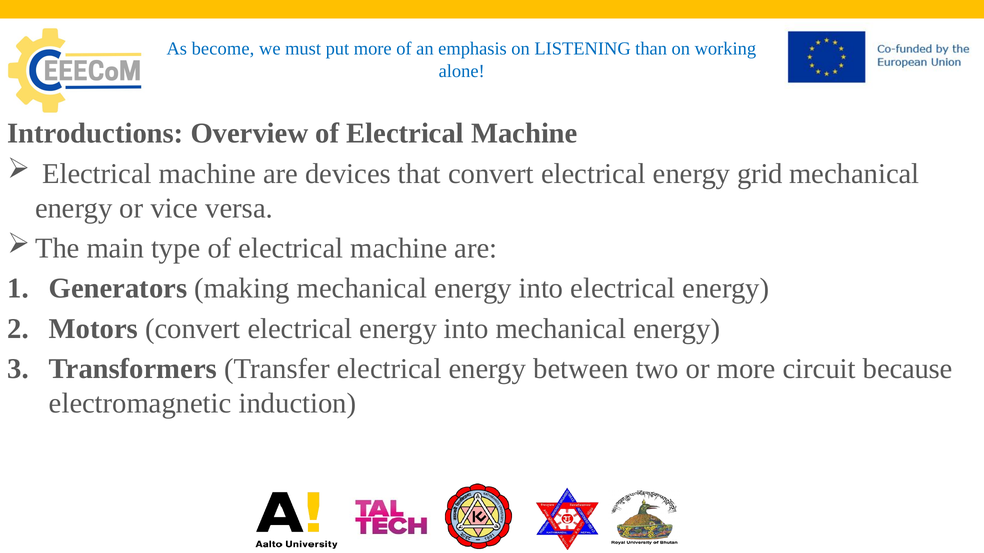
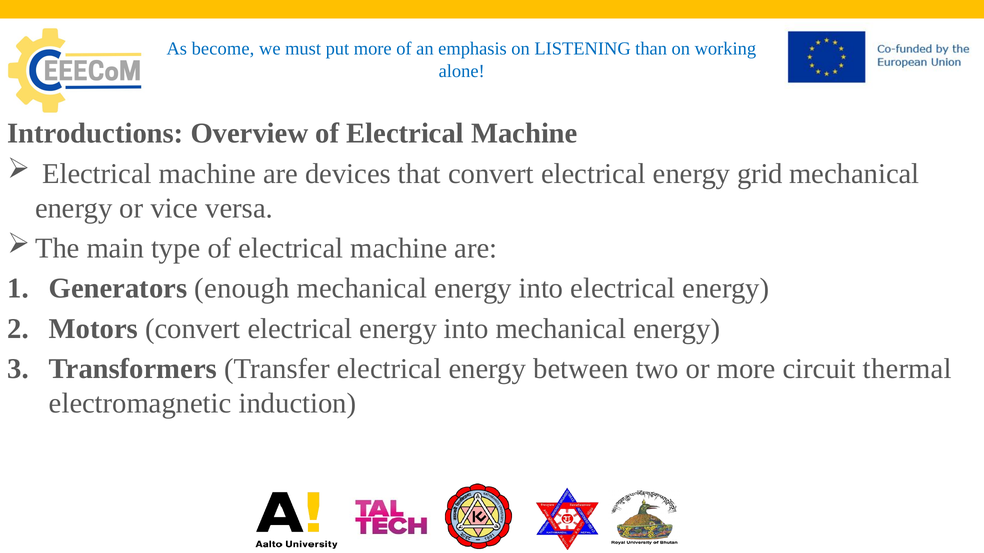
making: making -> enough
because: because -> thermal
